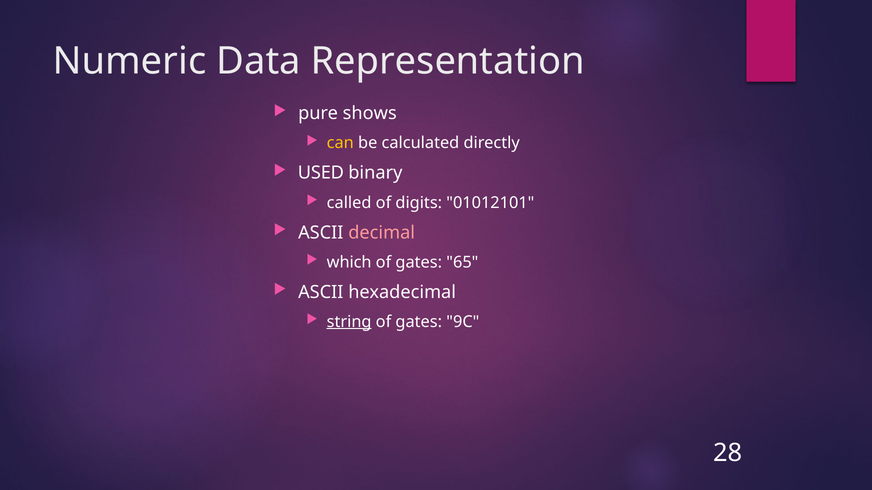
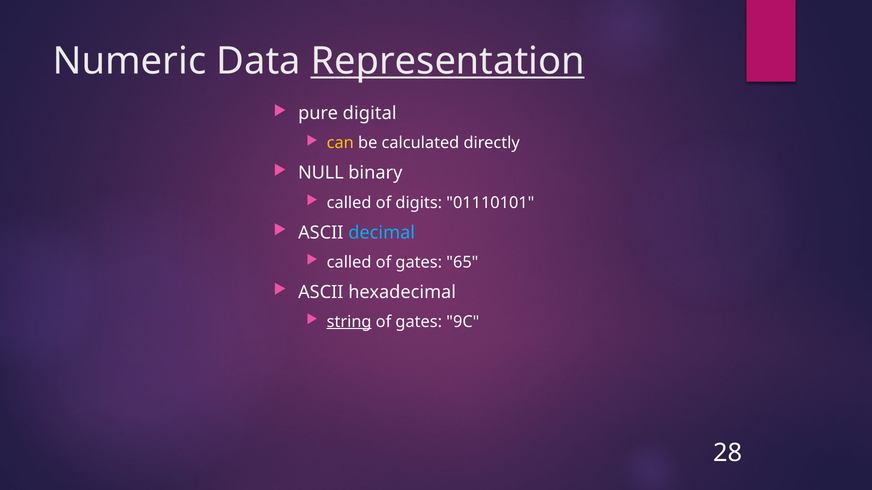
Representation underline: none -> present
shows: shows -> digital
USED: USED -> NULL
01012101: 01012101 -> 01110101
decimal colour: pink -> light blue
which at (349, 262): which -> called
